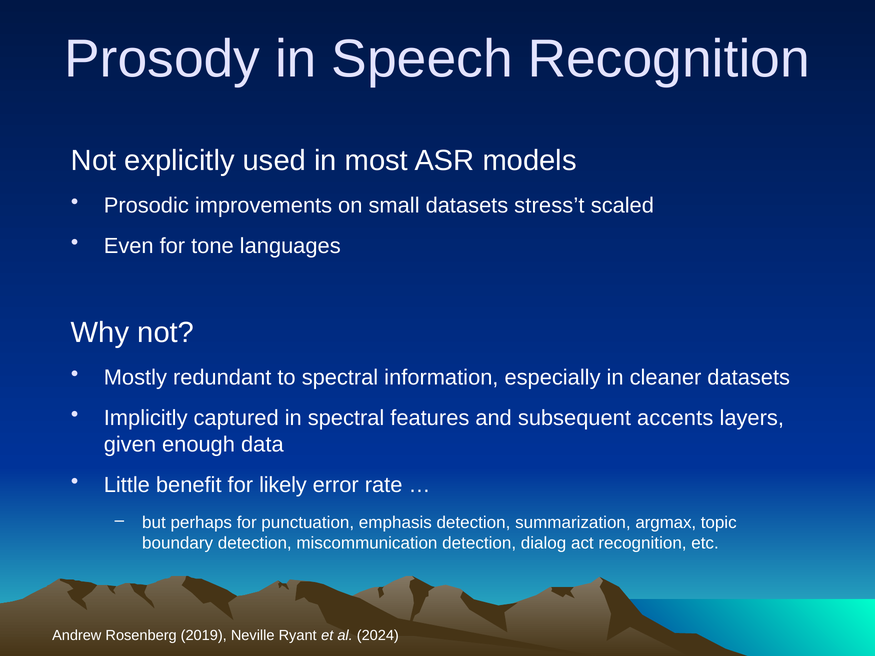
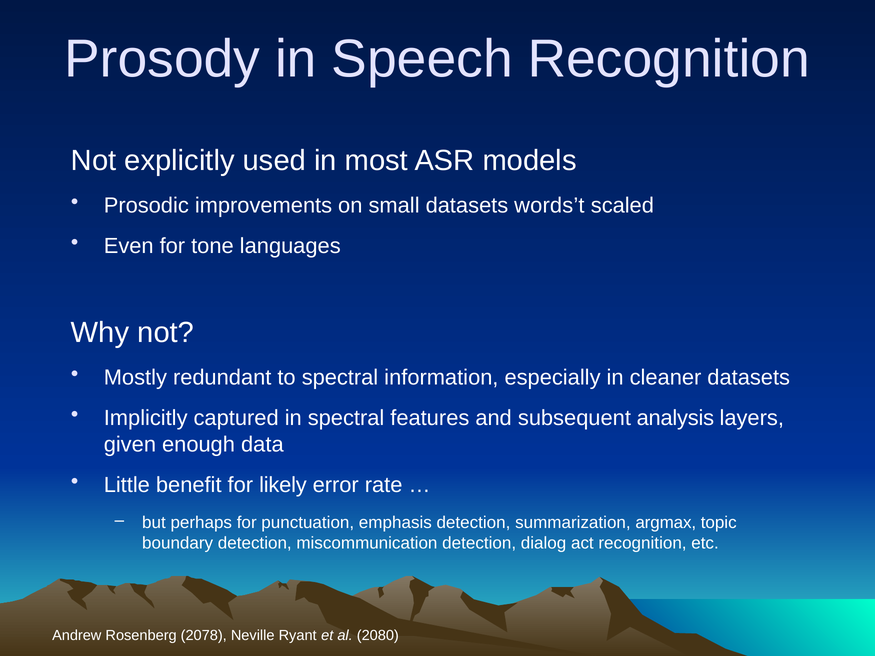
stress’t: stress’t -> words’t
accents: accents -> analysis
2019: 2019 -> 2078
2024: 2024 -> 2080
